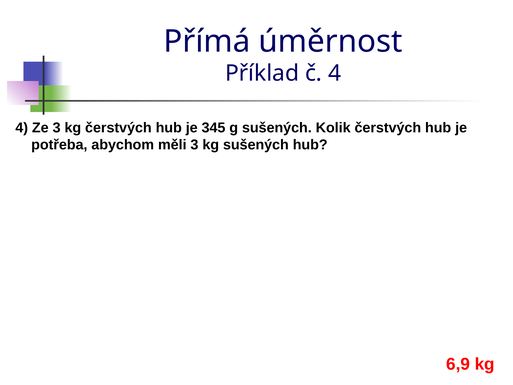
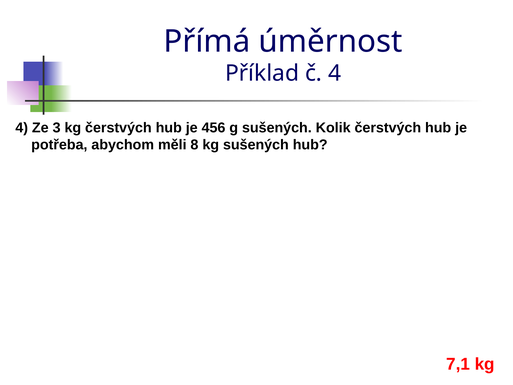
345: 345 -> 456
měli 3: 3 -> 8
6,9: 6,9 -> 7,1
